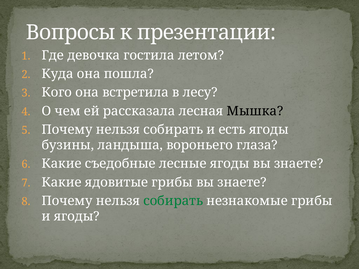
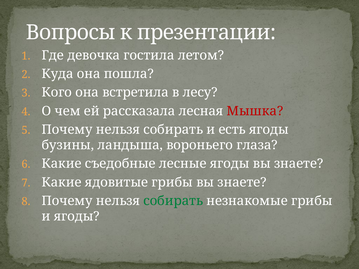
Мышка colour: black -> red
